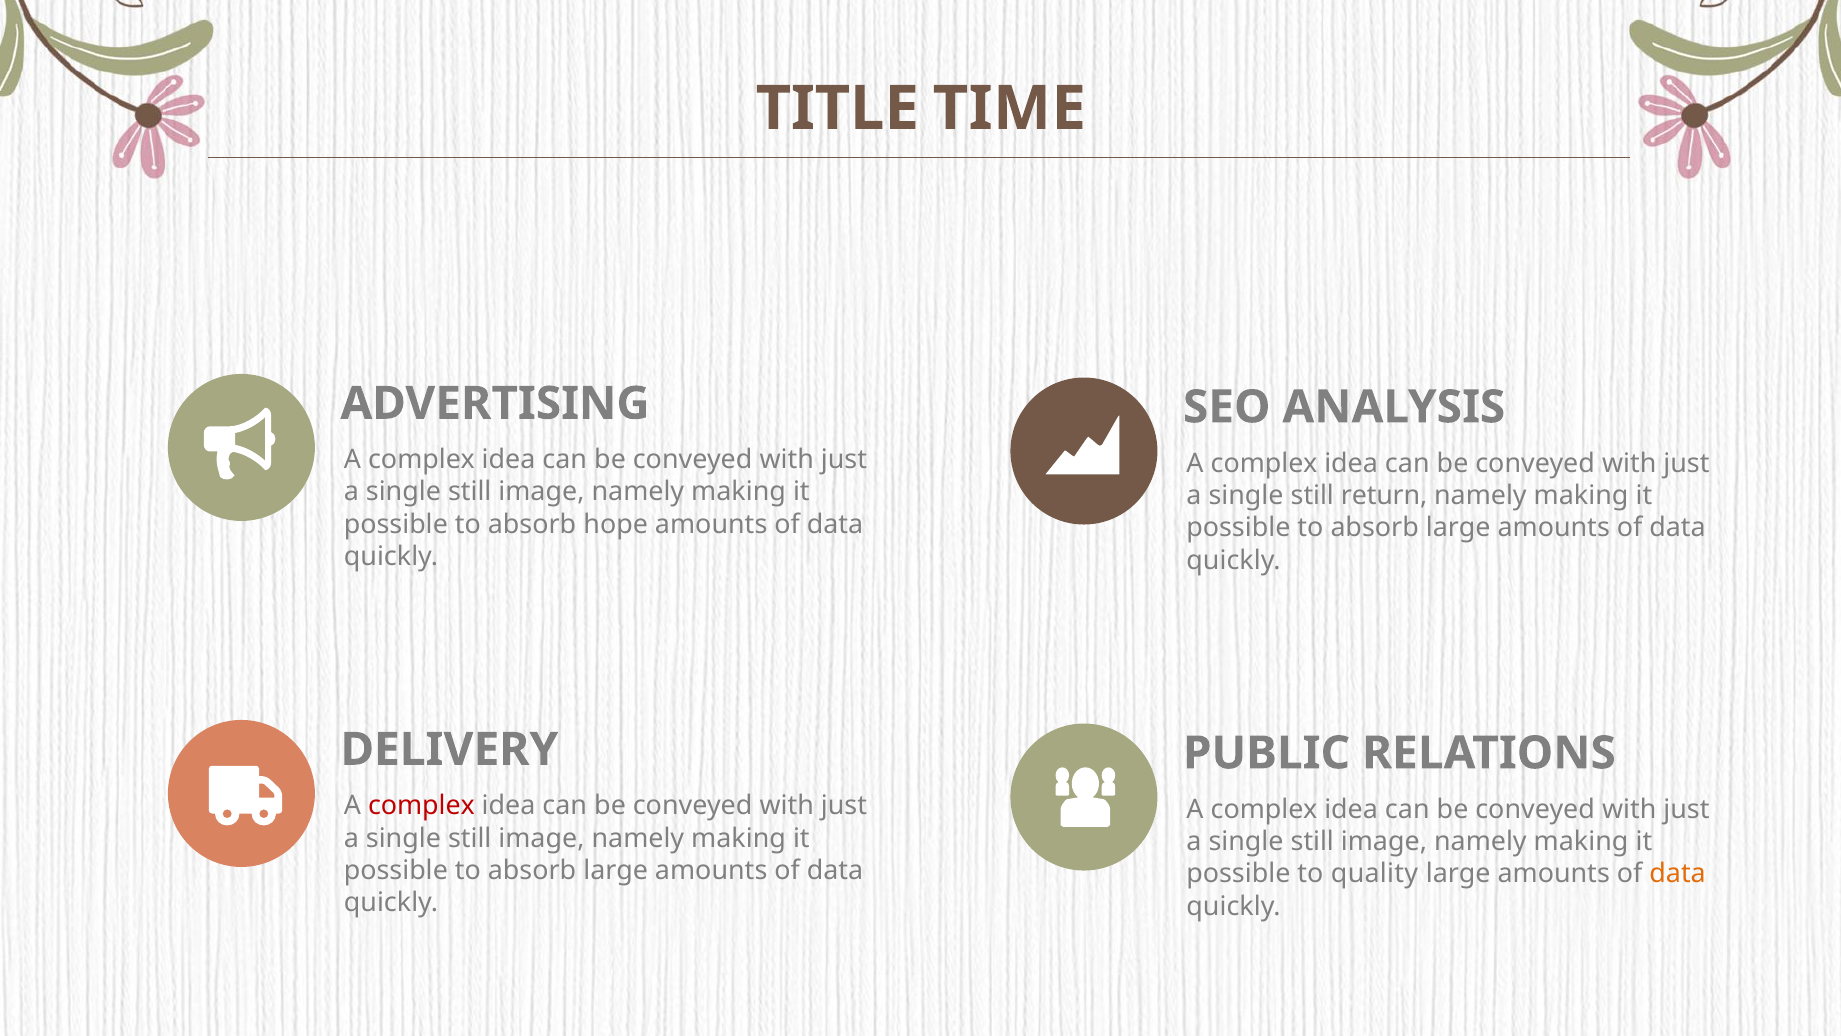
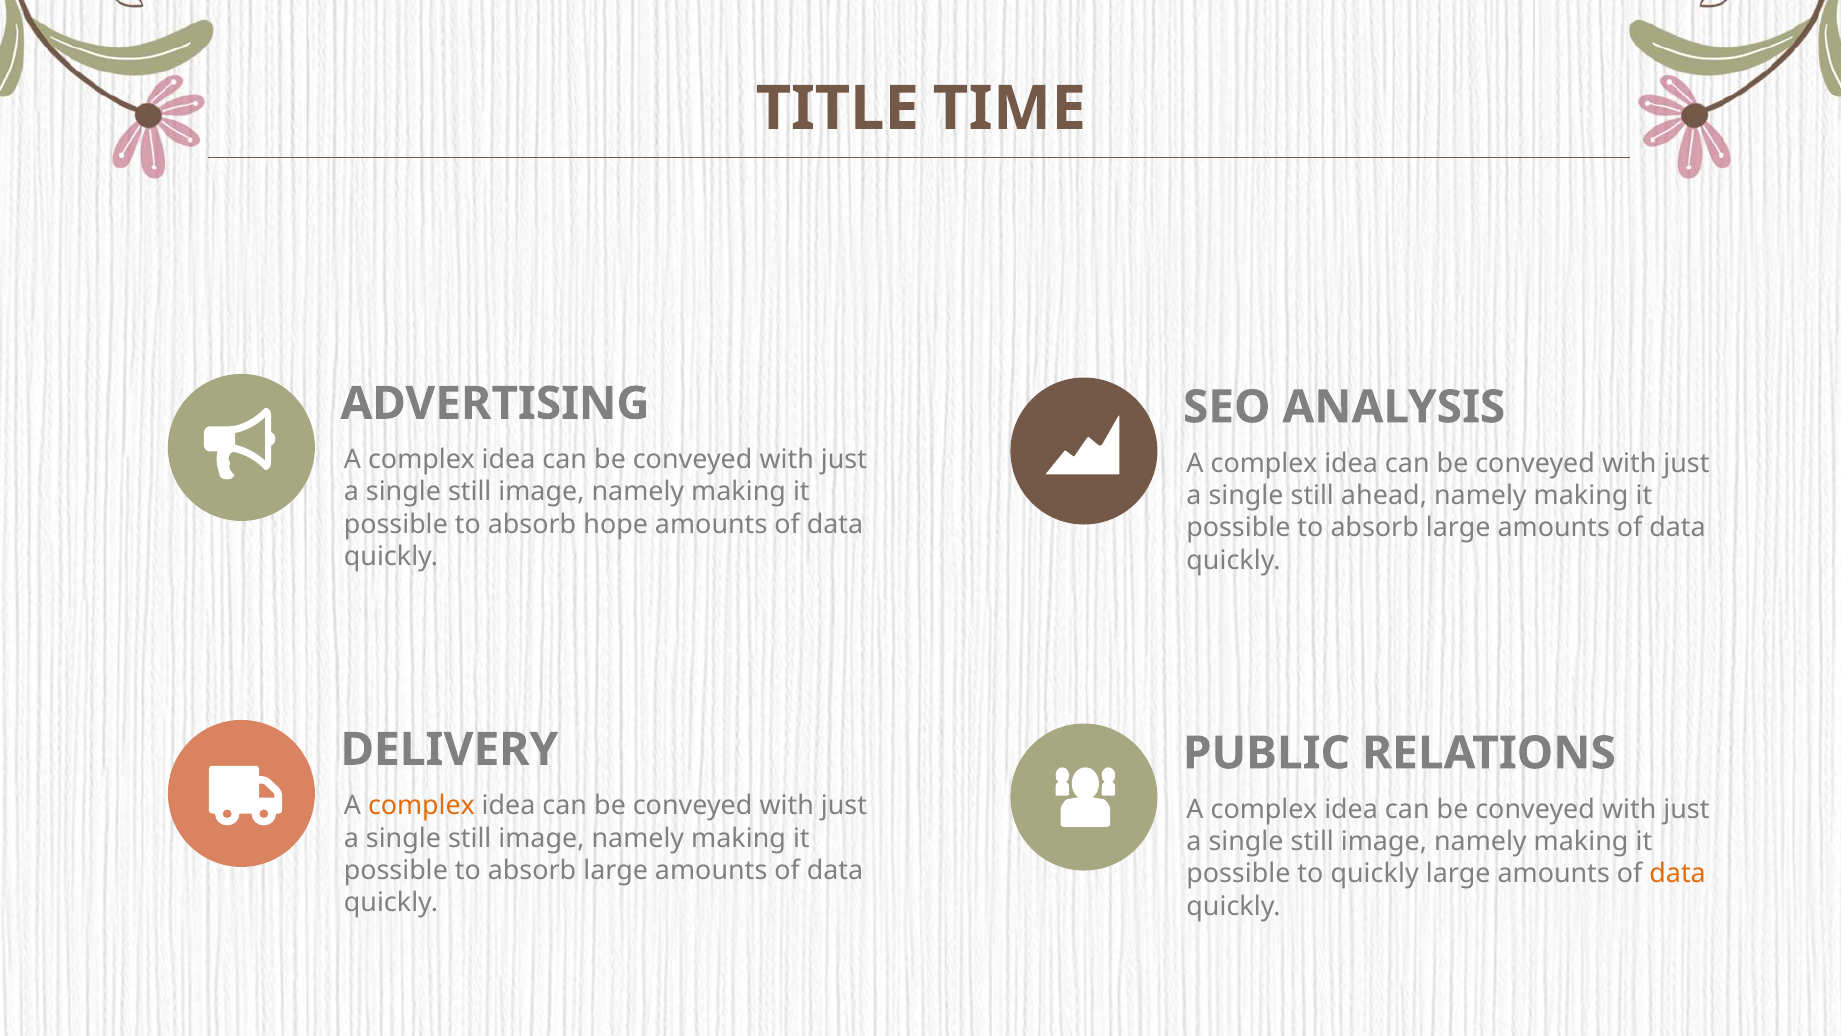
return: return -> ahead
complex at (421, 806) colour: red -> orange
to quality: quality -> quickly
